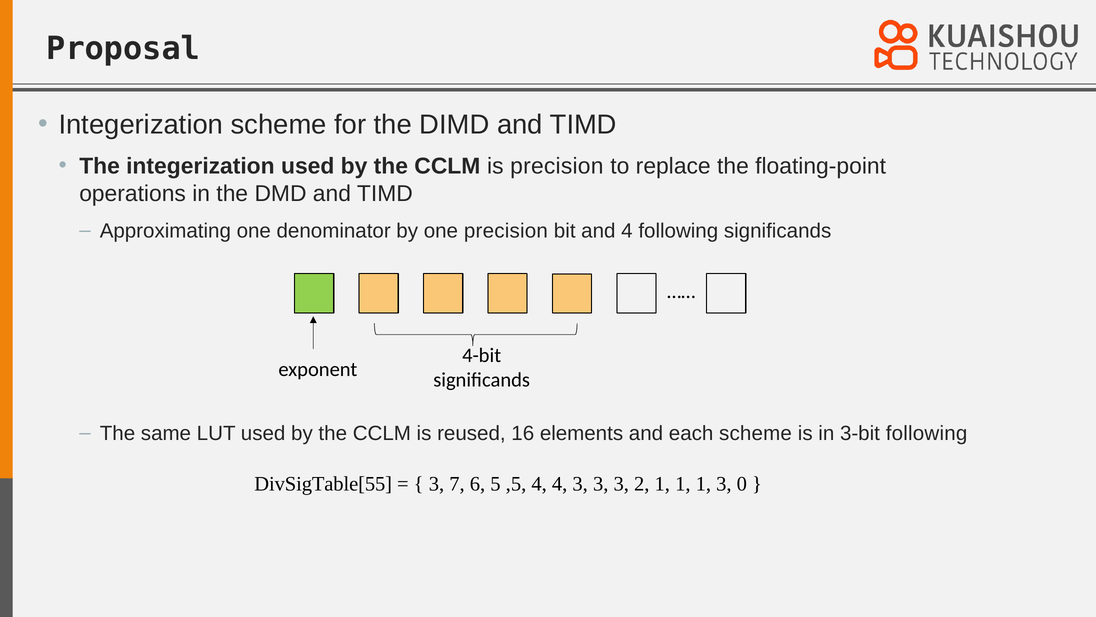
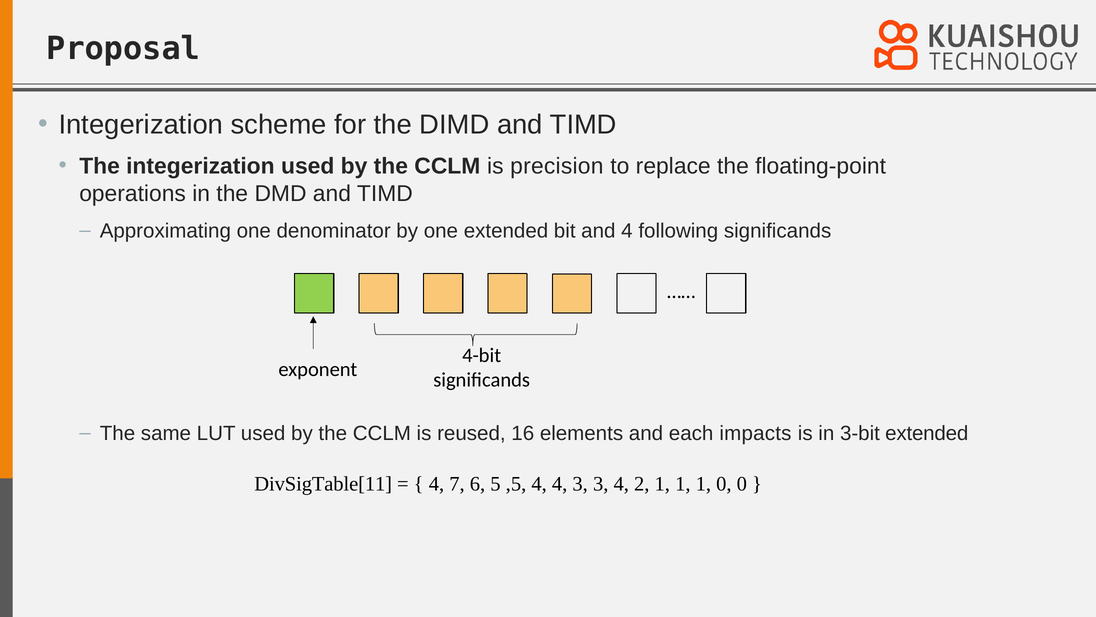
one precision: precision -> extended
each scheme: scheme -> impacts
3-bit following: following -> extended
DivSigTable[55: DivSigTable[55 -> DivSigTable[11
3 at (436, 484): 3 -> 4
3 3 3: 3 -> 4
1 3: 3 -> 0
